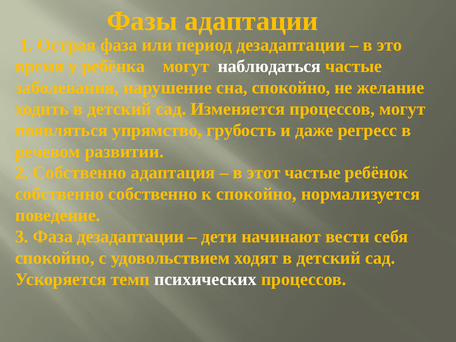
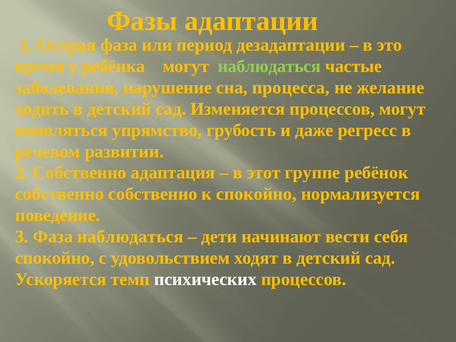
наблюдаться at (269, 66) colour: white -> light green
сна спокойно: спокойно -> процесса
этот частые: частые -> группе
Фаза дезадаптации: дезадаптации -> наблюдаться
